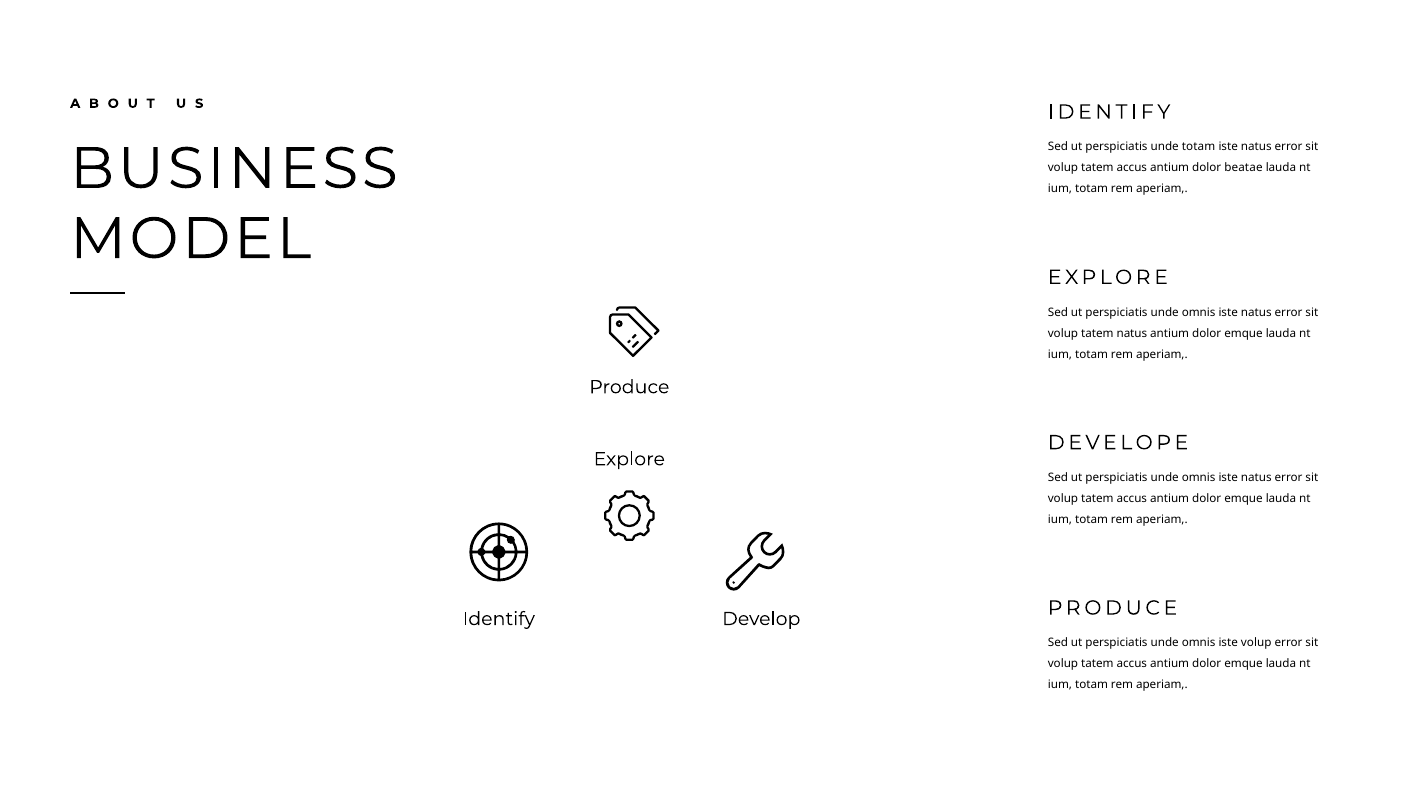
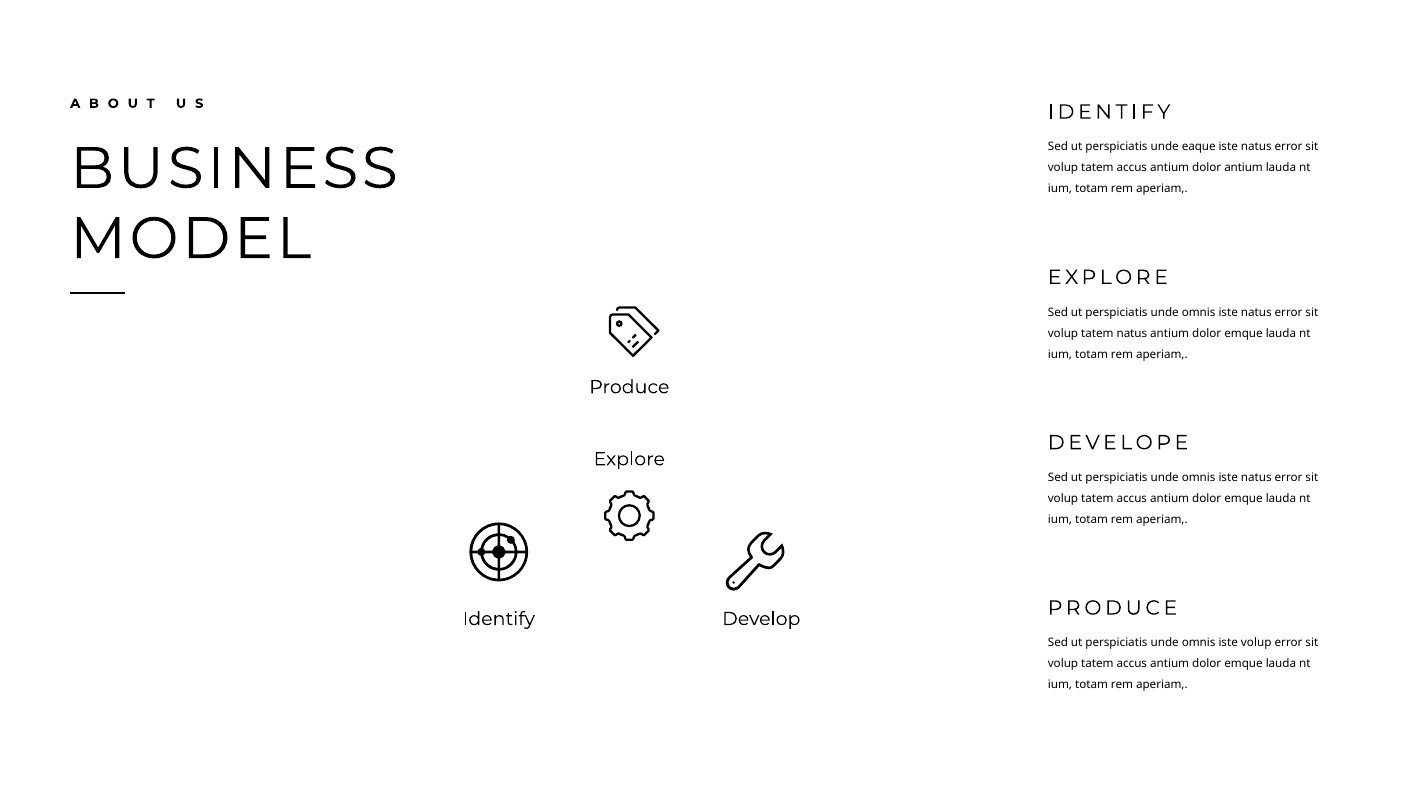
unde totam: totam -> eaque
dolor beatae: beatae -> antium
